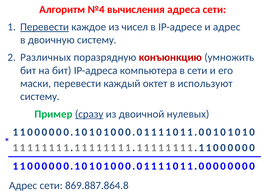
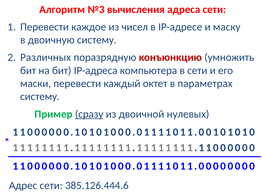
№4: №4 -> №3
Перевести at (45, 27) underline: present -> none
и адрес: адрес -> маску
используют: используют -> параметрах
869.887.864.8: 869.887.864.8 -> 385.126.444.6
